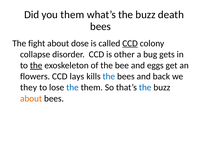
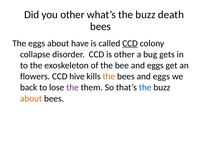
you them: them -> other
The fight: fight -> eggs
dose: dose -> have
the at (36, 65) underline: present -> none
lays: lays -> hive
the at (109, 76) colour: blue -> orange
bees and back: back -> eggs
they: they -> back
the at (72, 87) colour: blue -> purple
